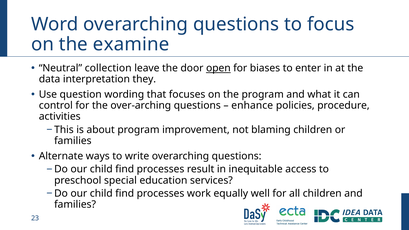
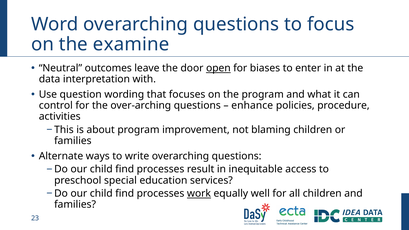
collection: collection -> outcomes
they: they -> with
work underline: none -> present
